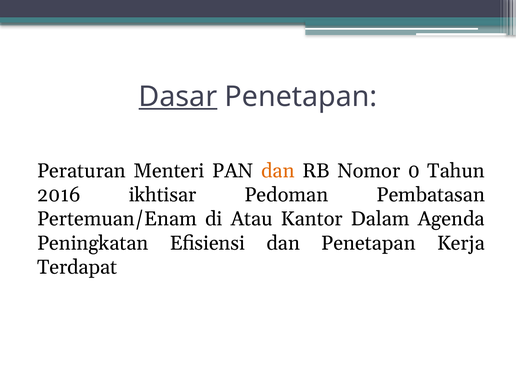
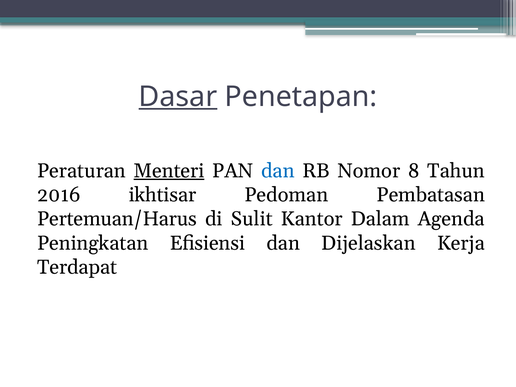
Menteri underline: none -> present
dan at (278, 171) colour: orange -> blue
0: 0 -> 8
Pertemuan/Enam: Pertemuan/Enam -> Pertemuan/Harus
Atau: Atau -> Sulit
dan Penetapan: Penetapan -> Dijelaskan
